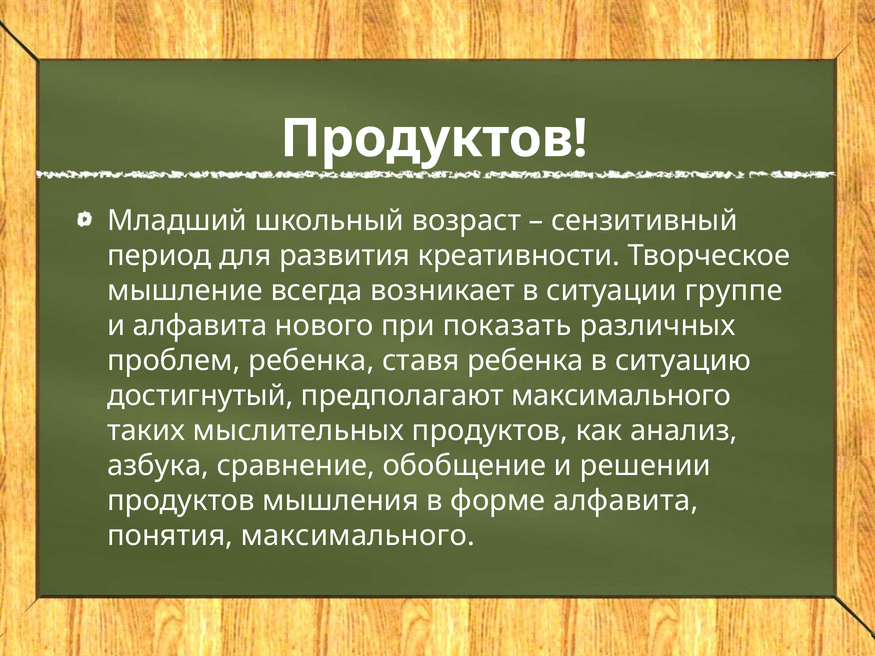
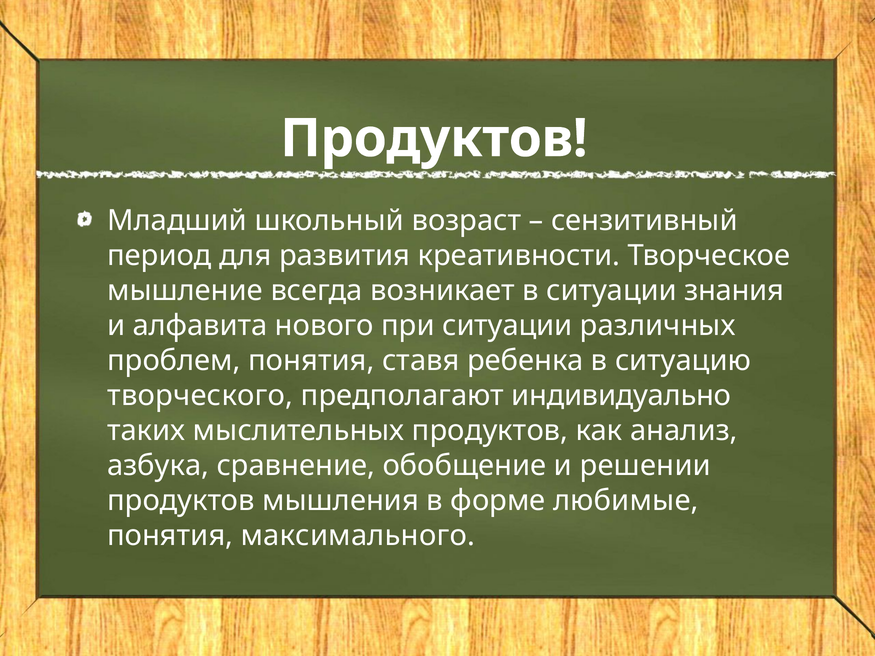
группе: группе -> знания
при показать: показать -> ситуации
проблем ребенка: ребенка -> понятия
достигнутый: достигнутый -> творческого
предполагают максимального: максимального -> индивидуально
форме алфавита: алфавита -> любимые
